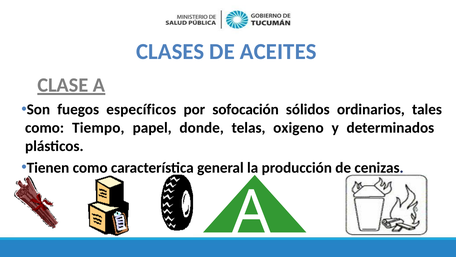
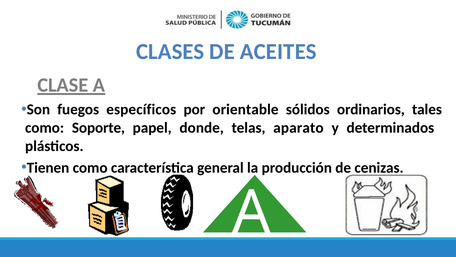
sofocación: sofocación -> orientable
Tiempo: Tiempo -> Soporte
oxigeno: oxigeno -> aparato
